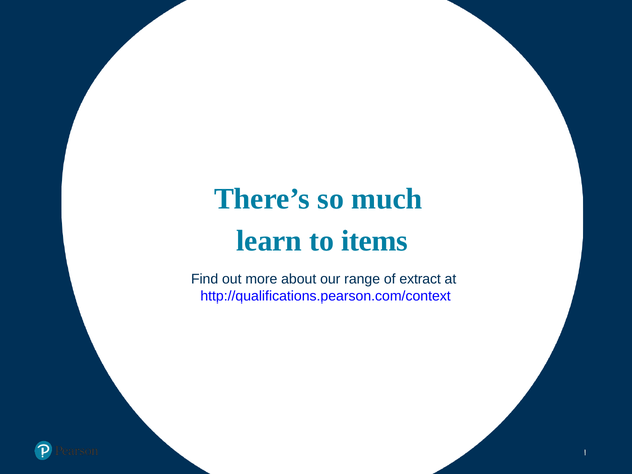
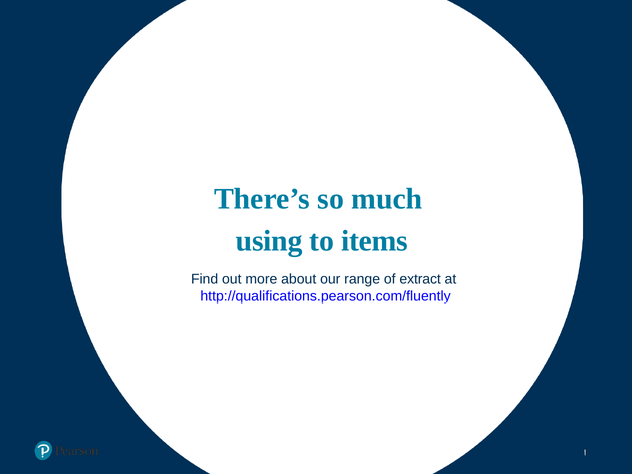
learn: learn -> using
http://qualifications.pearson.com/context: http://qualifications.pearson.com/context -> http://qualifications.pearson.com/fluently
